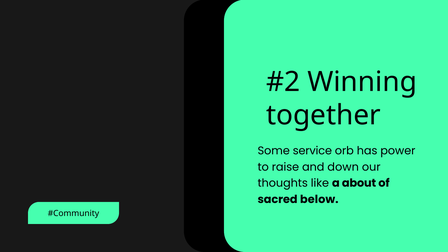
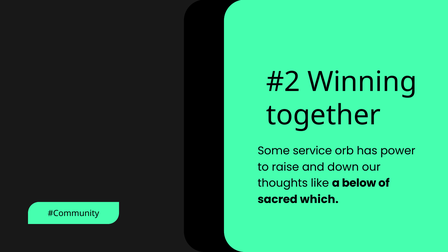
about: about -> below
below: below -> which
